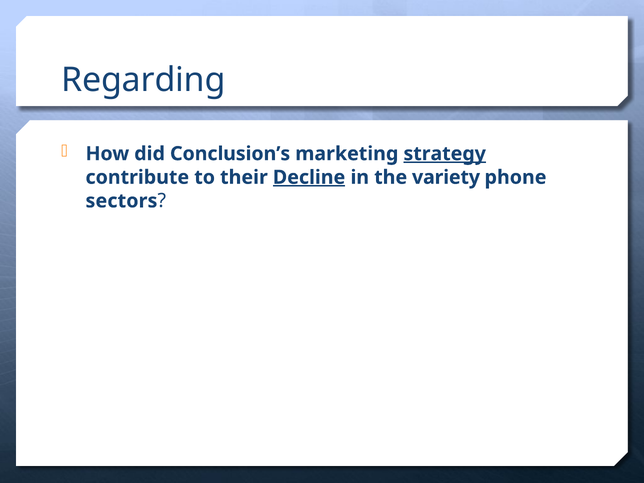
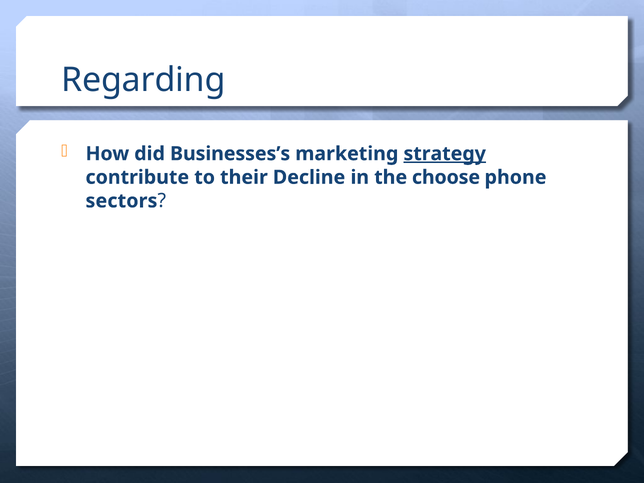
Conclusion’s: Conclusion’s -> Businesses’s
Decline underline: present -> none
variety: variety -> choose
